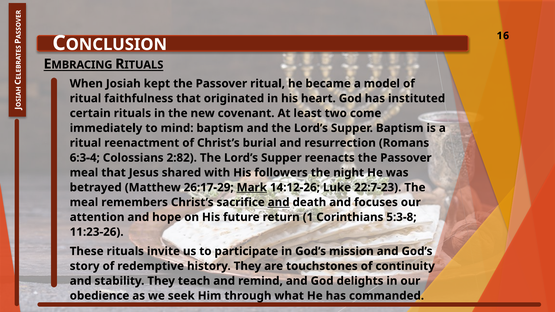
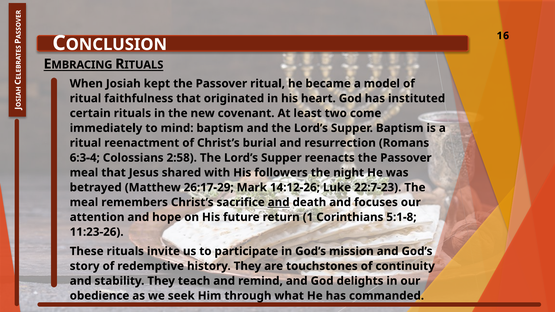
2:82: 2:82 -> 2:58
Mark underline: present -> none
5:3-8: 5:3-8 -> 5:1-8
